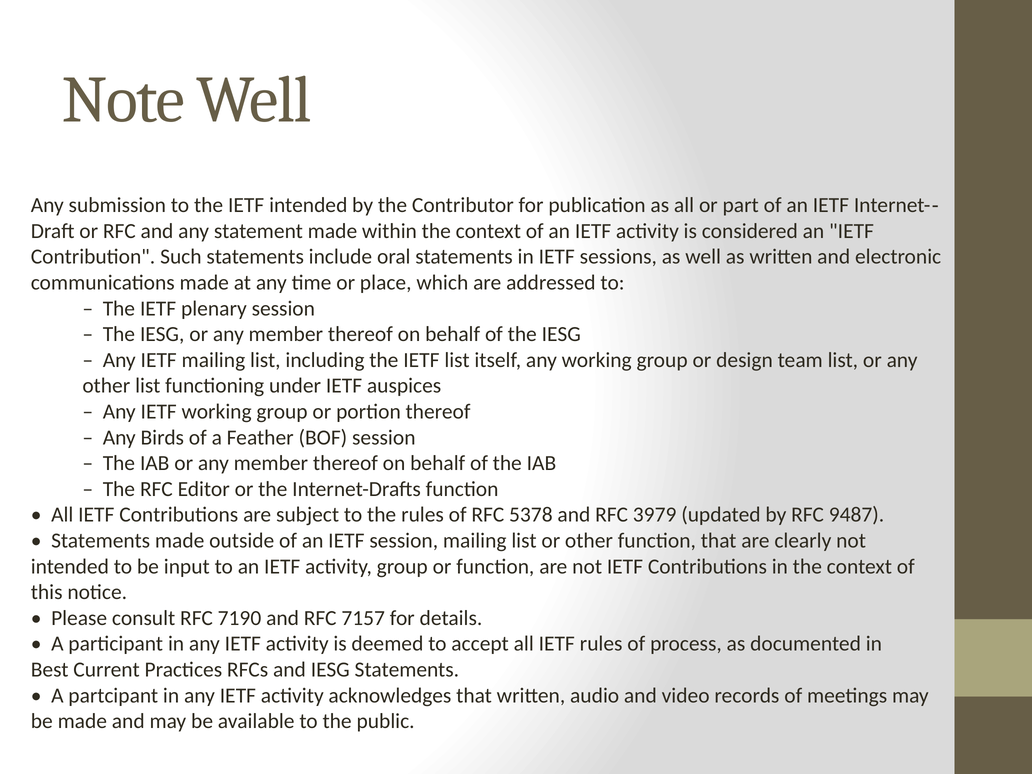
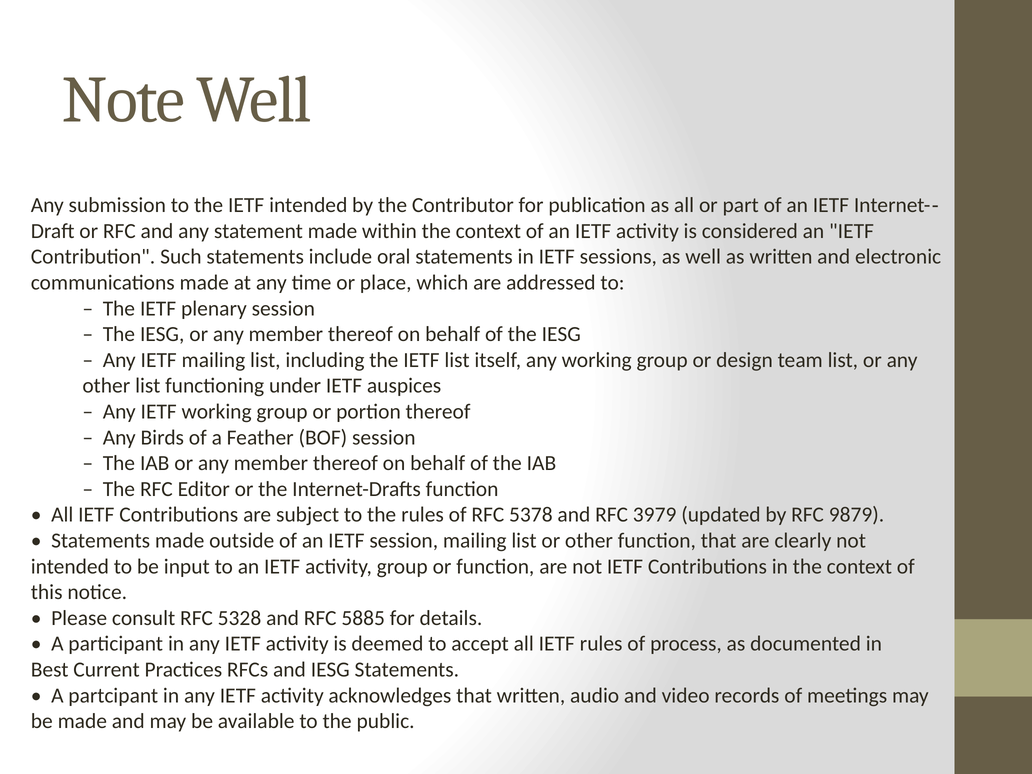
9487: 9487 -> 9879
7190: 7190 -> 5328
7157: 7157 -> 5885
